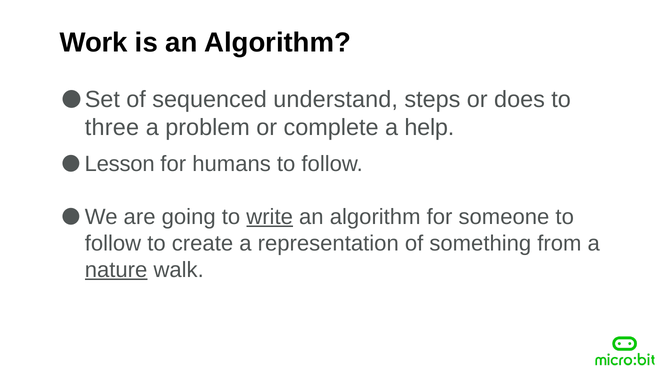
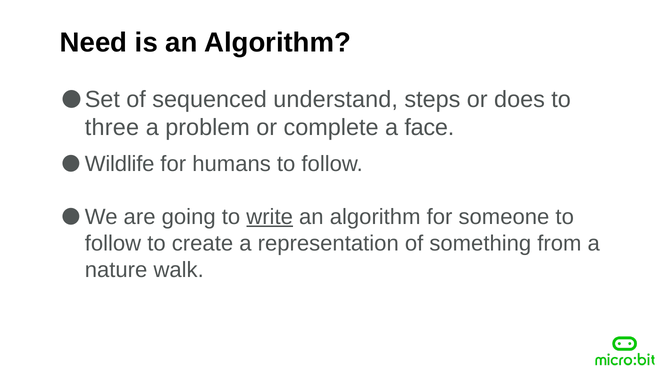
Work: Work -> Need
help: help -> face
Lesson: Lesson -> Wildlife
nature underline: present -> none
